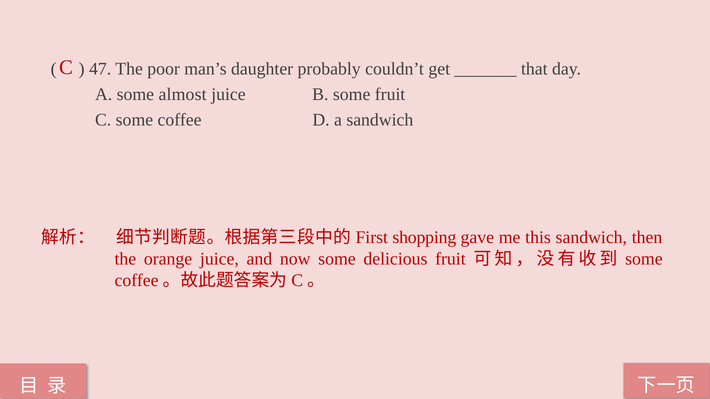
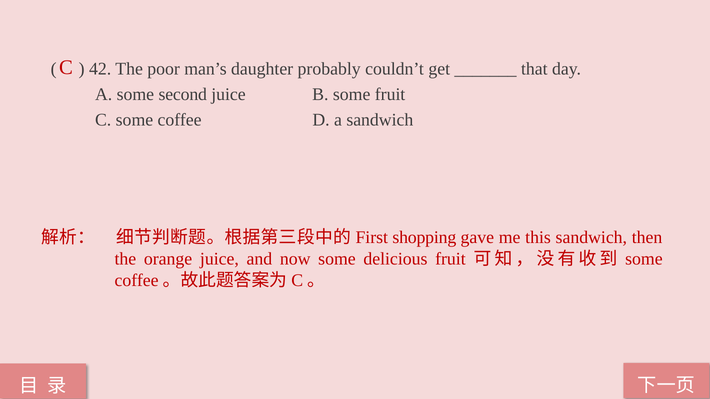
47: 47 -> 42
almost: almost -> second
